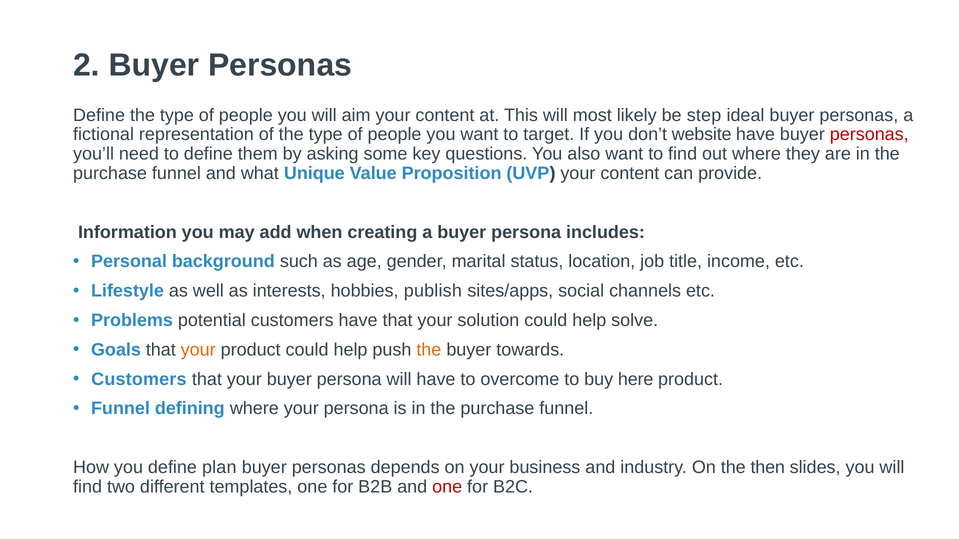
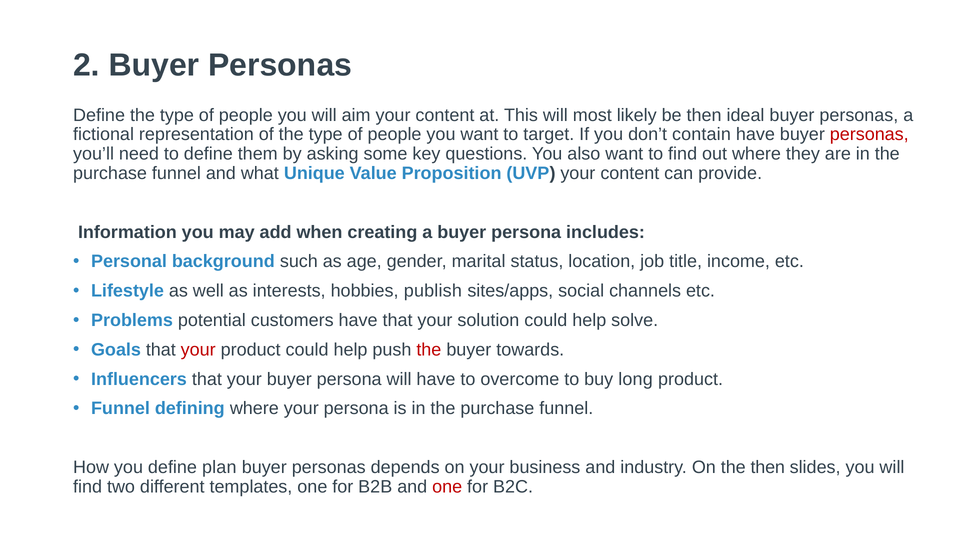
be step: step -> then
website: website -> contain
your at (198, 350) colour: orange -> red
the at (429, 350) colour: orange -> red
Customers at (139, 379): Customers -> Influencers
here: here -> long
